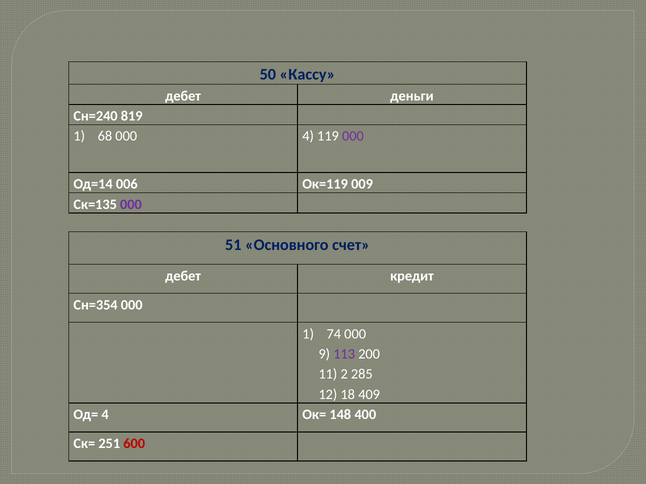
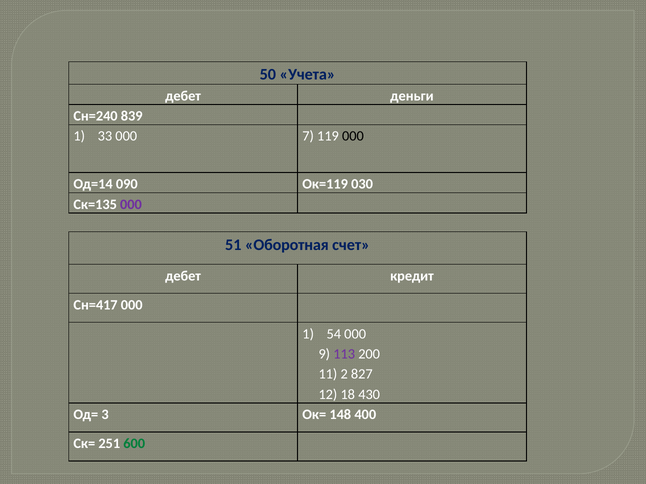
Кассу: Кассу -> Учета
819: 819 -> 839
68: 68 -> 33
000 4: 4 -> 7
000 at (353, 136) colour: purple -> black
006: 006 -> 090
009: 009 -> 030
Основного: Основного -> Оборотная
Сн=354: Сн=354 -> Сн=417
74: 74 -> 54
285: 285 -> 827
409: 409 -> 430
Од= 4: 4 -> 3
600 colour: red -> green
